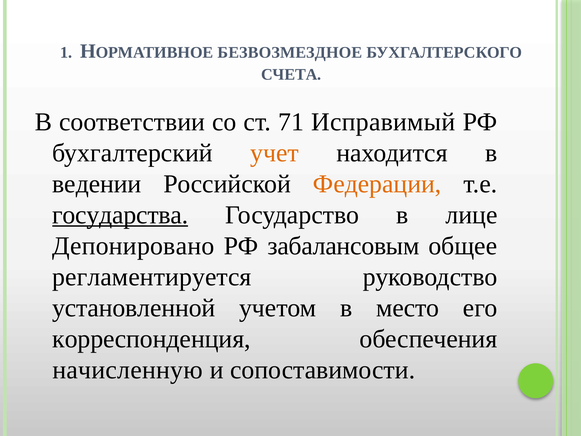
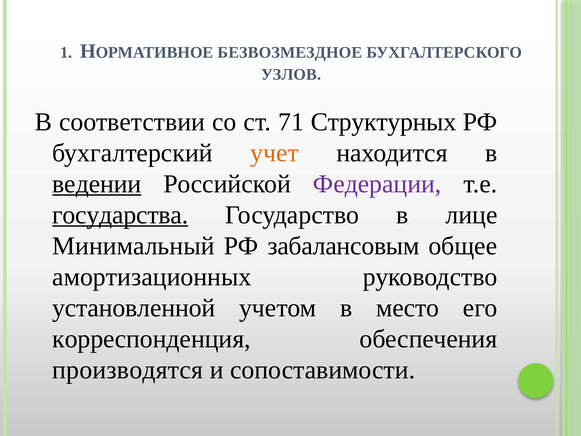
СЧЕТА: СЧЕТА -> УЗЛОВ
Исправимый: Исправимый -> Структурных
ведении underline: none -> present
Федерации colour: orange -> purple
Депонировано: Депонировано -> Минимальный
регламентируется: регламентируется -> амортизационных
начисленную: начисленную -> производятся
